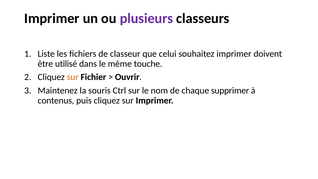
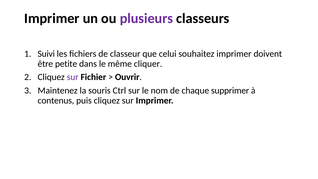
Liste: Liste -> Suivi
utilisé: utilisé -> petite
touche: touche -> cliquer
sur at (73, 77) colour: orange -> purple
